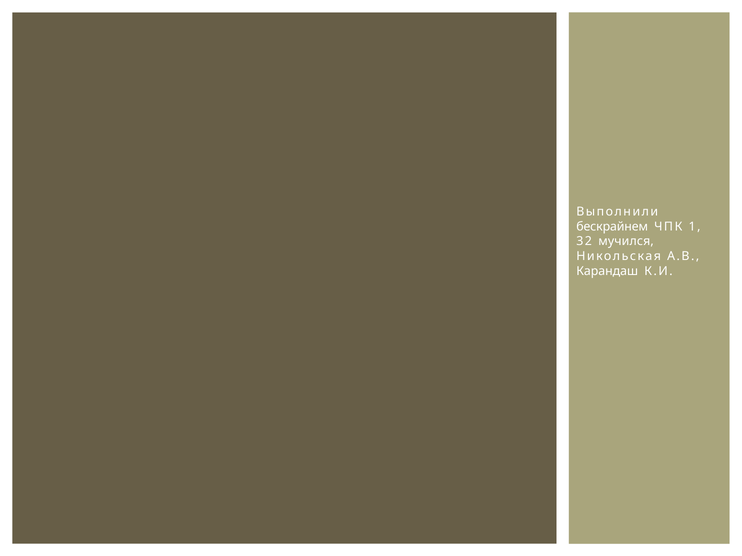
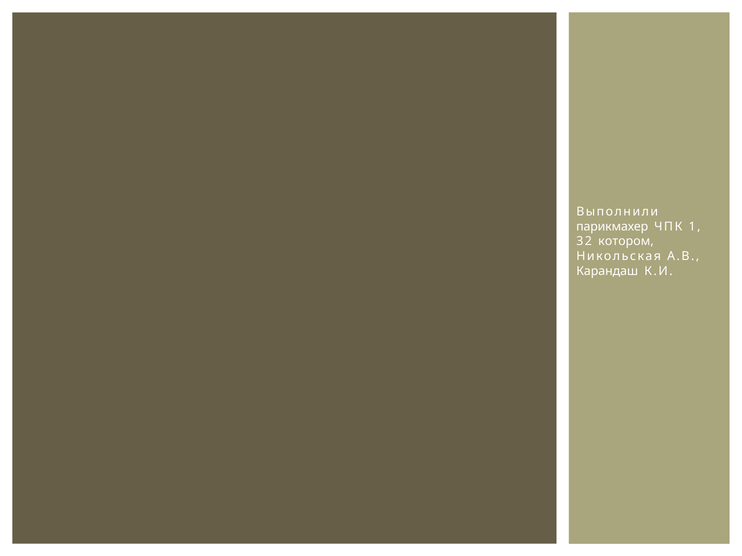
бескрайнем: бескрайнем -> парикмахер
мучился: мучился -> котором
